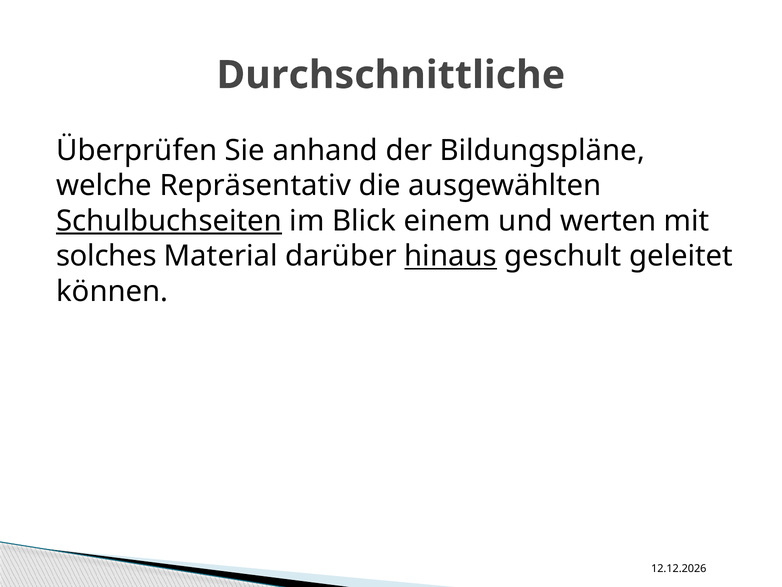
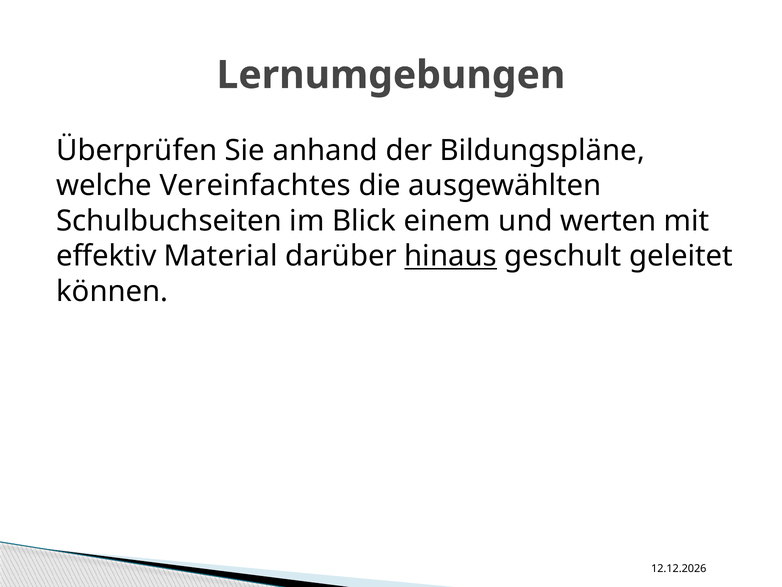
Durchschnittliche: Durchschnittliche -> Lernumgebungen
Repräsentativ: Repräsentativ -> Vereinfachtes
Schulbuchseiten underline: present -> none
solches: solches -> effektiv
